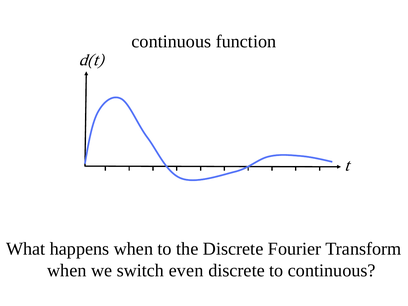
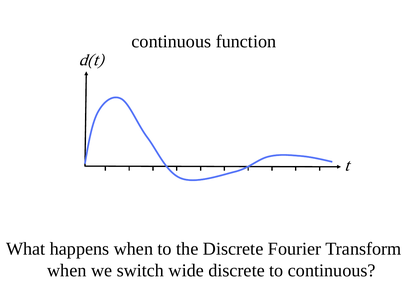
even: even -> wide
